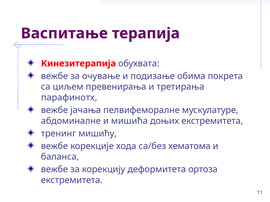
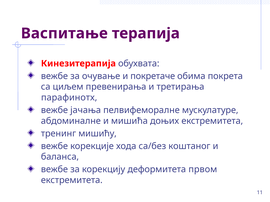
подизање: подизање -> покретаче
хематома: хематома -> коштаног
ортоза: ортоза -> првом
